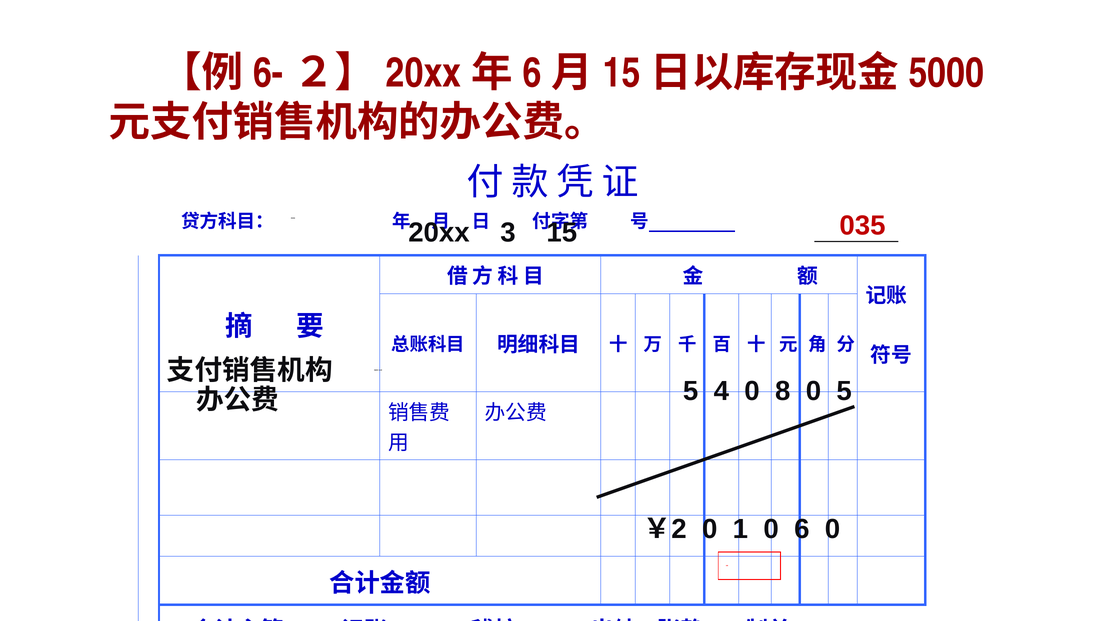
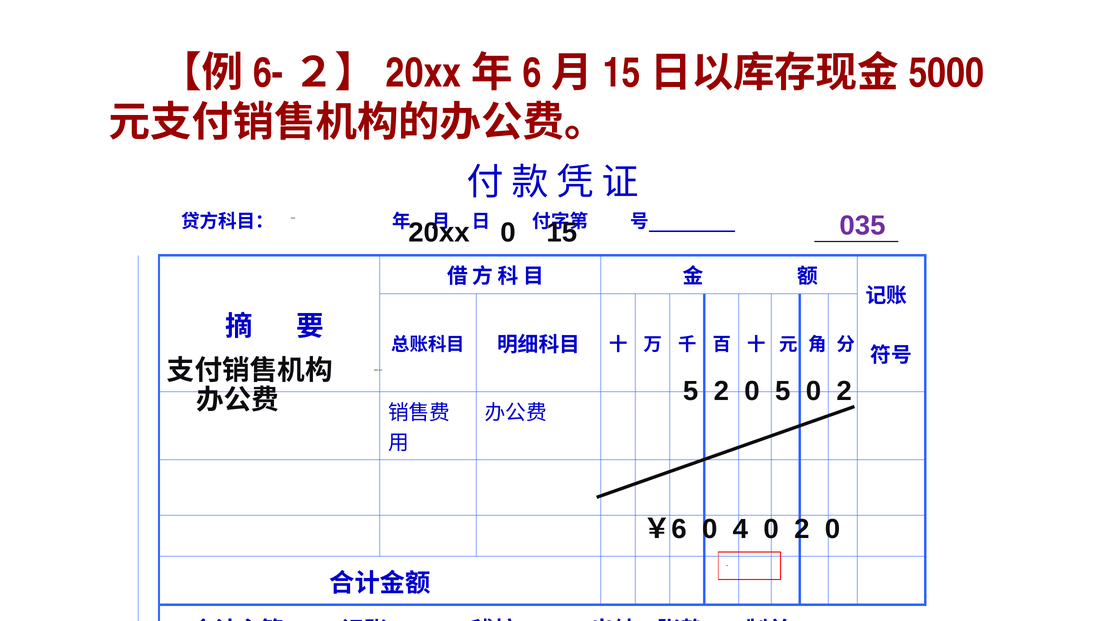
3 at (508, 233): 3 -> 0
035 colour: red -> purple
5 4: 4 -> 2
0 8: 8 -> 5
5 at (844, 392): 5 -> 2
2: 2 -> 6
1: 1 -> 4
6 at (802, 530): 6 -> 2
